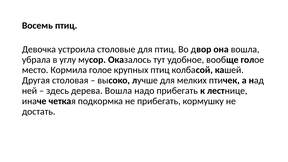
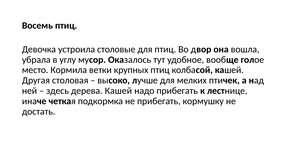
Кормила голое: голое -> ветки
дерева Вошла: Вошла -> Кашей
